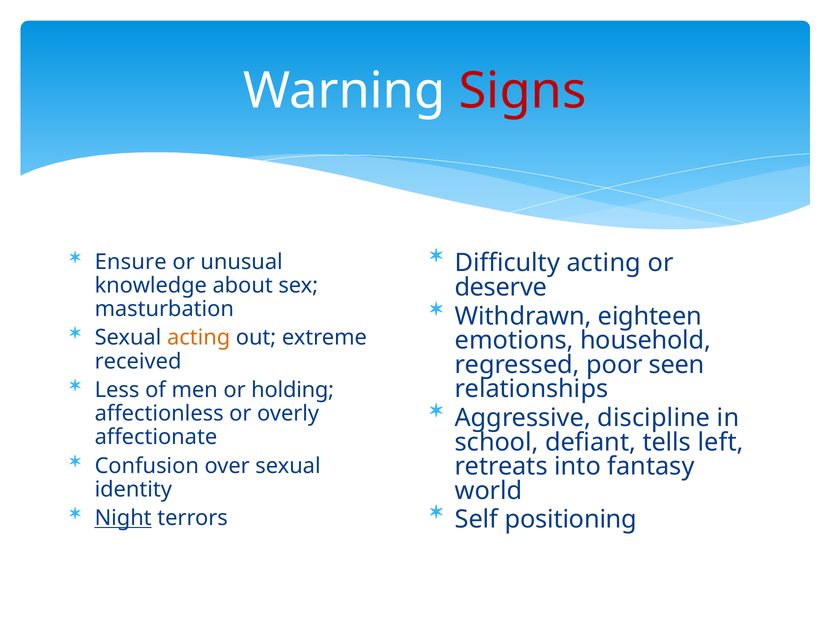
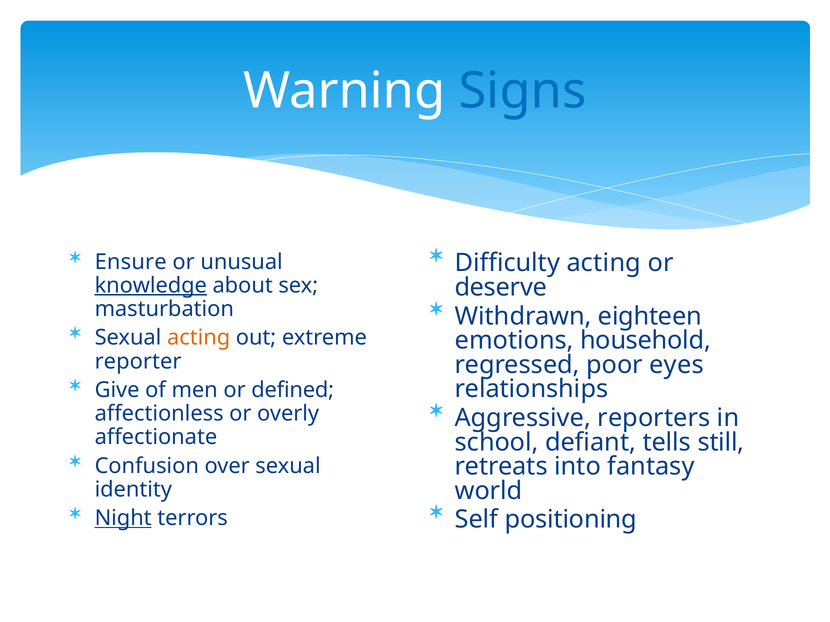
Signs colour: red -> blue
knowledge underline: none -> present
received: received -> reporter
seen: seen -> eyes
Less: Less -> Give
holding: holding -> defined
discipline: discipline -> reporters
left: left -> still
